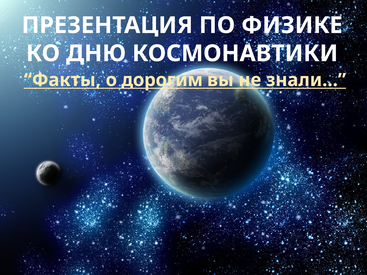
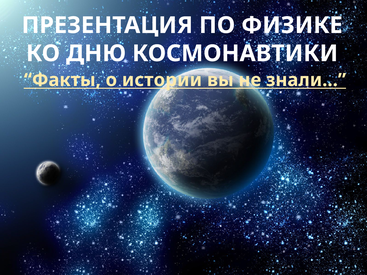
дорогим: дорогим -> истории
